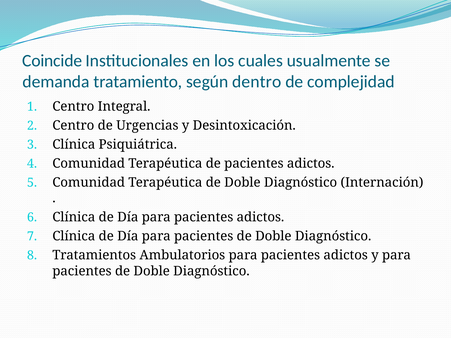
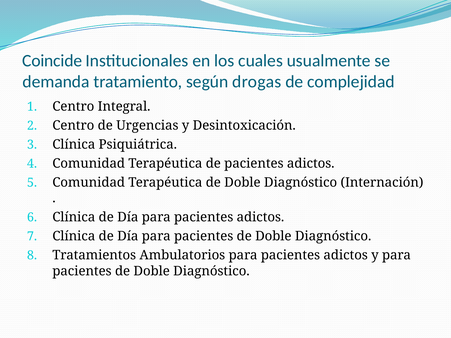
dentro: dentro -> drogas
